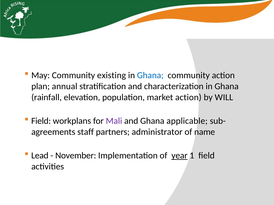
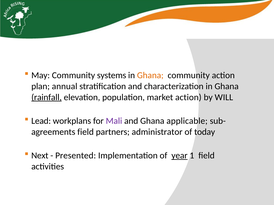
existing: existing -> systems
Ghana at (150, 76) colour: blue -> orange
rainfall underline: none -> present
Field at (41, 121): Field -> Lead
staff at (86, 132): staff -> field
name: name -> today
Lead: Lead -> Next
November: November -> Presented
